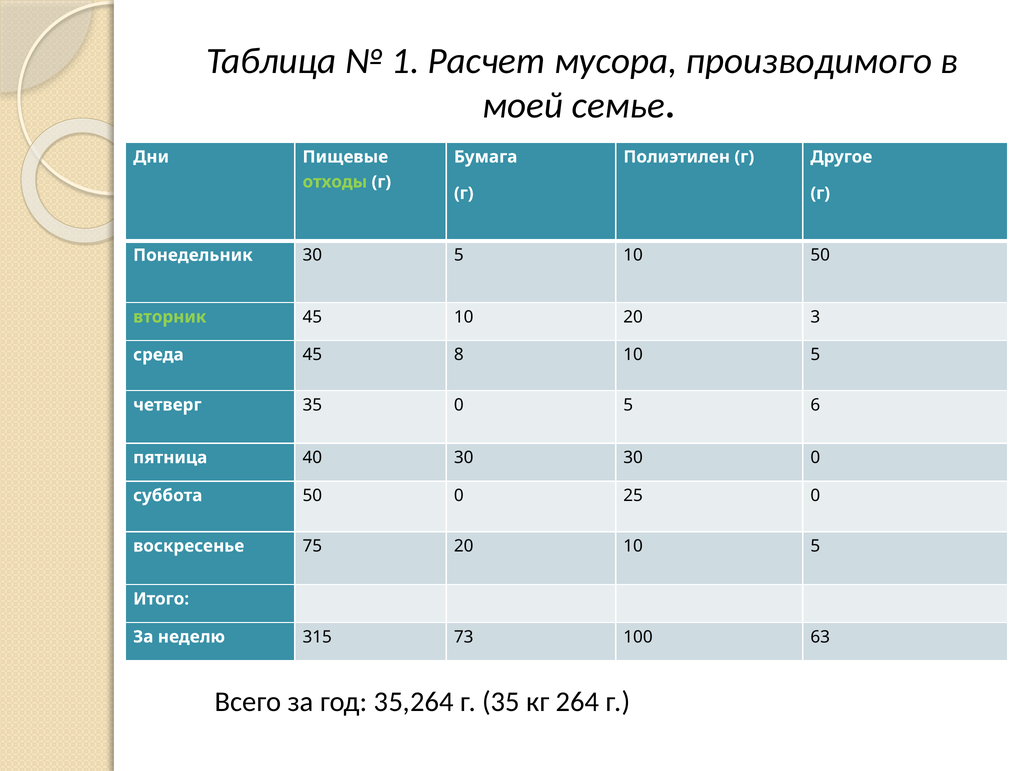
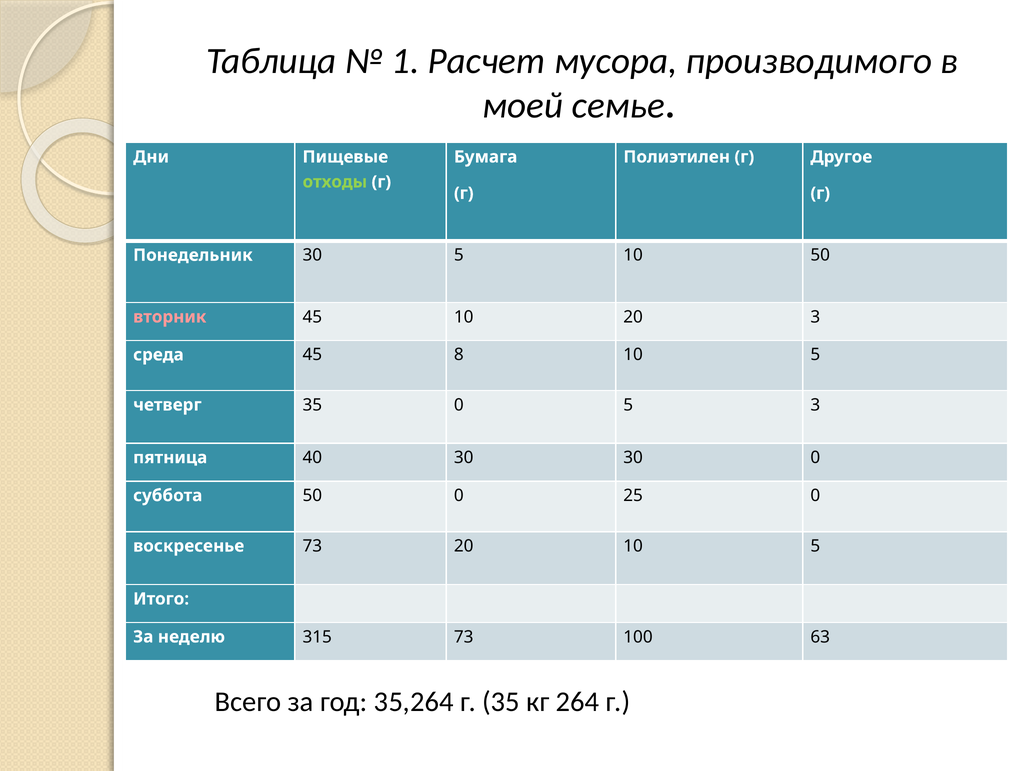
вторник colour: light green -> pink
5 6: 6 -> 3
воскресенье 75: 75 -> 73
